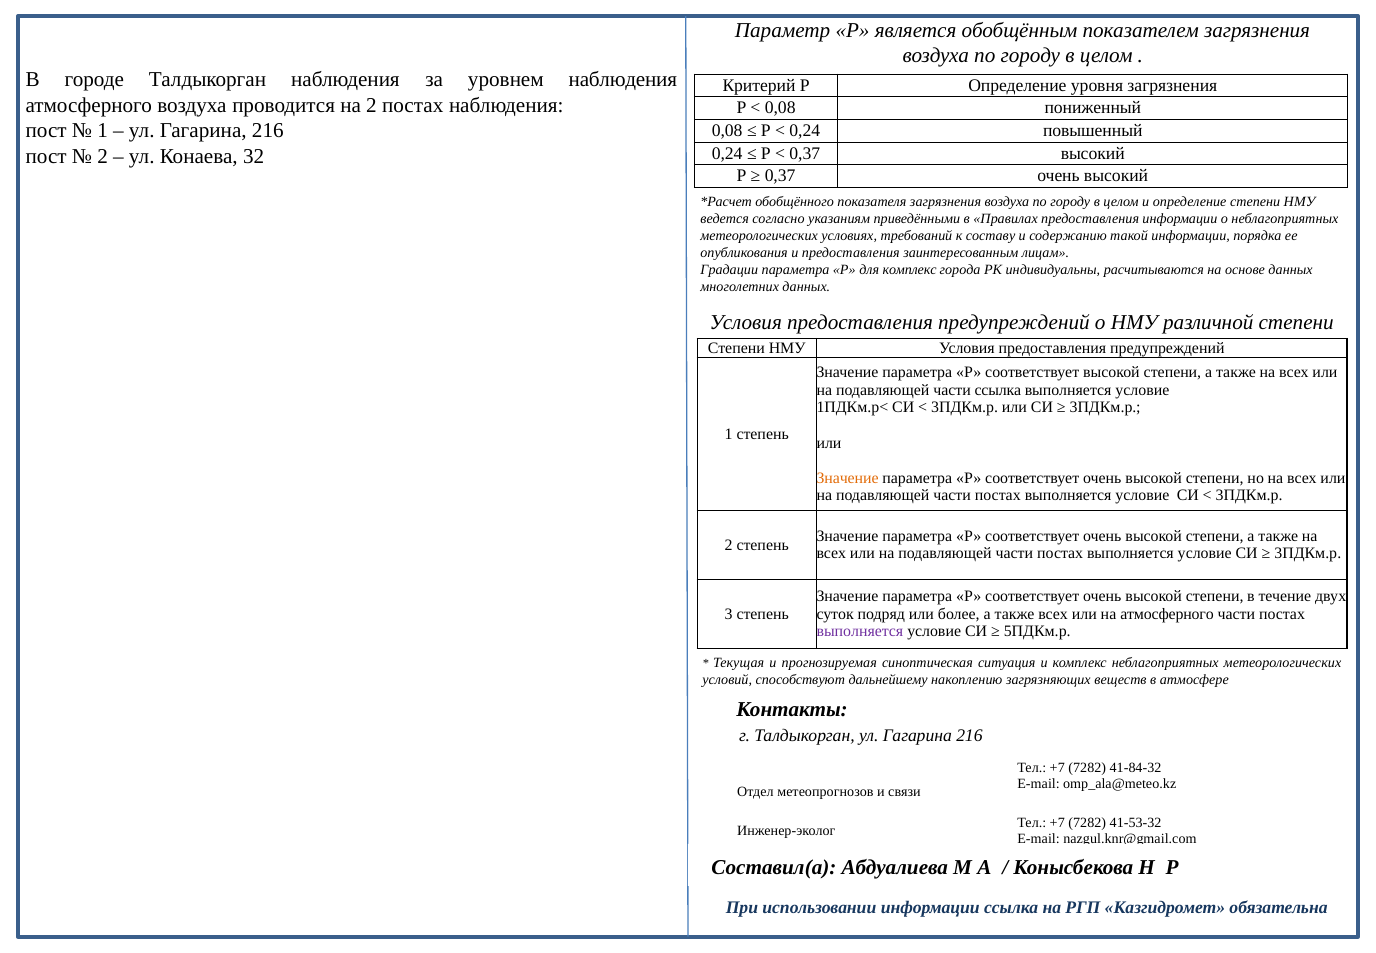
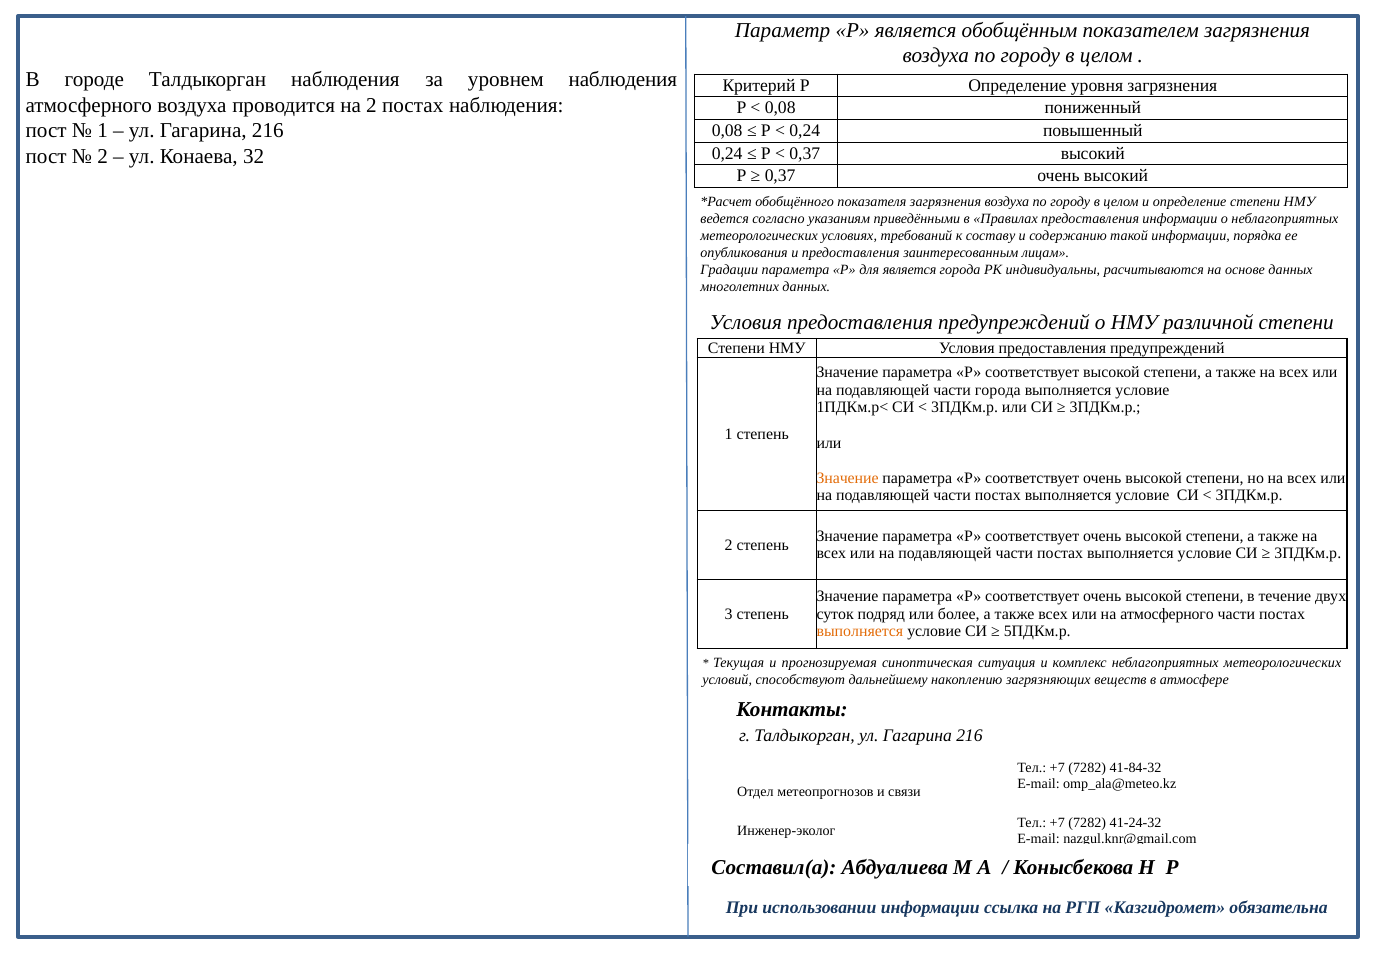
для комплекс: комплекс -> является
части ссылка: ссылка -> города
выполняется at (860, 631) colour: purple -> orange
41-53-32: 41-53-32 -> 41-24-32
